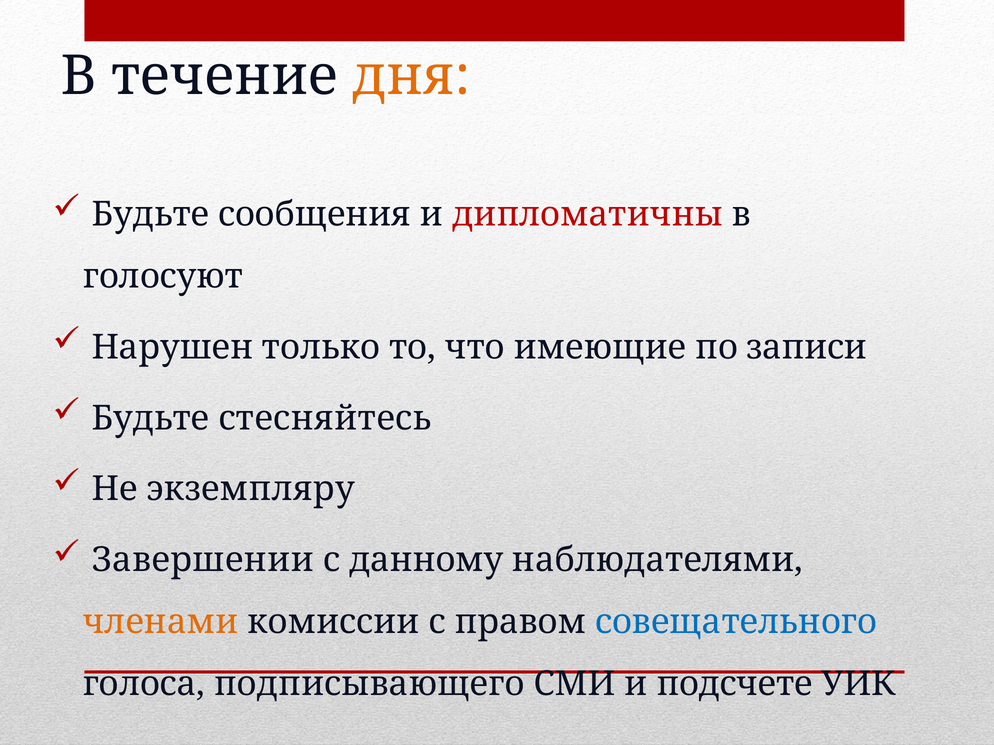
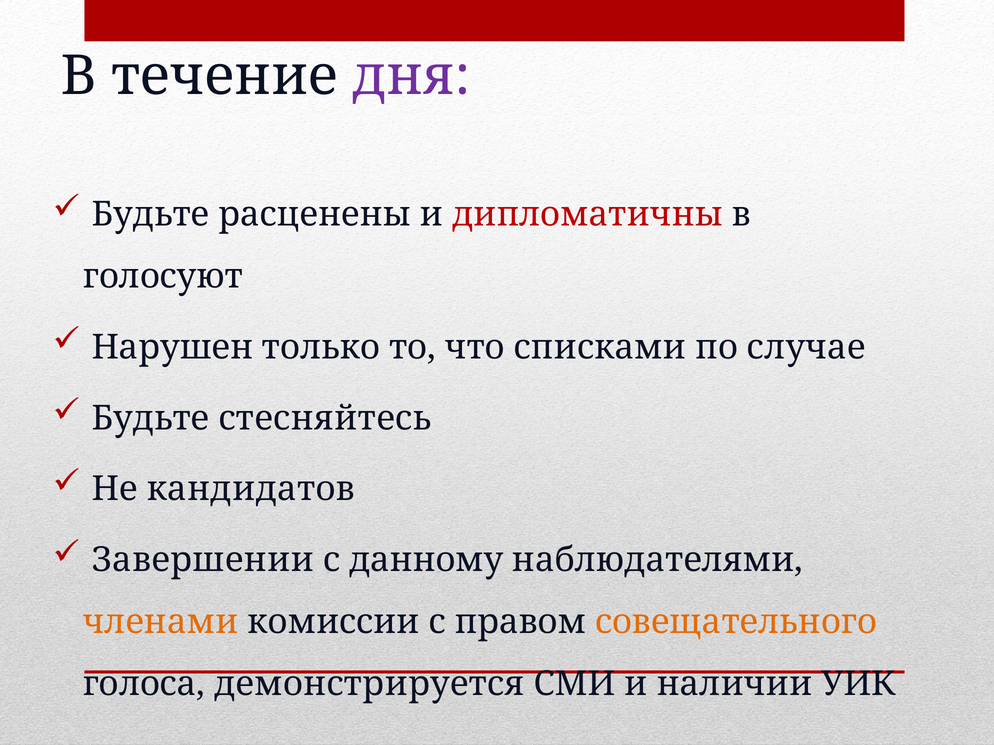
дня colour: orange -> purple
сообщения: сообщения -> расценены
имеющие: имеющие -> списками
записи: записи -> случае
экземпляру: экземпляру -> кандидатов
совещательного colour: blue -> orange
подписывающего: подписывающего -> демонстрируется
подсчете: подсчете -> наличии
